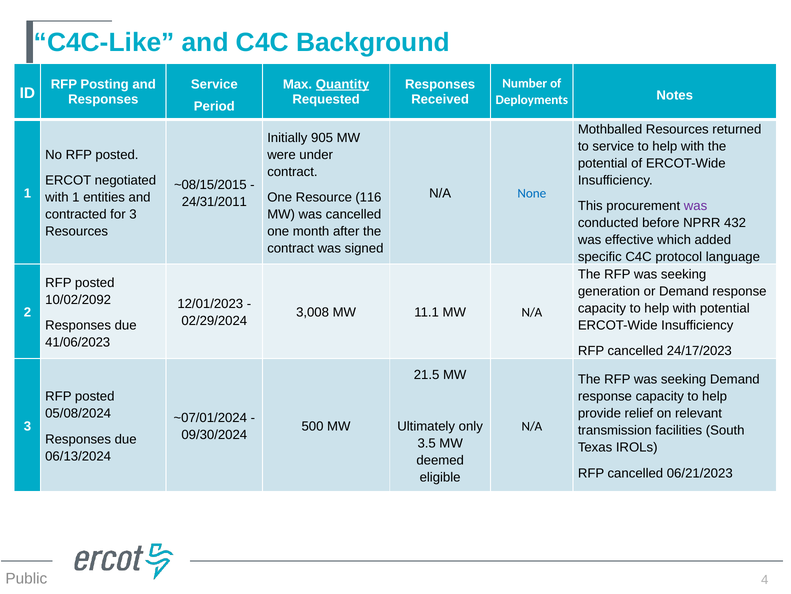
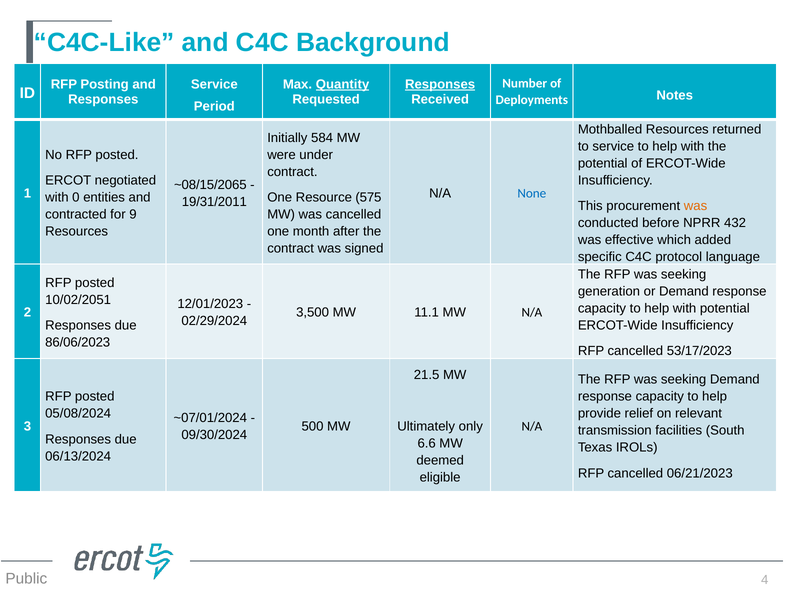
Responses at (440, 84) underline: none -> present
905: 905 -> 584
~08/15/2015: ~08/15/2015 -> ~08/15/2065
with 1: 1 -> 0
116: 116 -> 575
24/31/2011: 24/31/2011 -> 19/31/2011
was at (696, 206) colour: purple -> orange
for 3: 3 -> 9
10/02/2092: 10/02/2092 -> 10/02/2051
3,008: 3,008 -> 3,500
41/06/2023: 41/06/2023 -> 86/06/2023
24/17/2023: 24/17/2023 -> 53/17/2023
3.5: 3.5 -> 6.6
